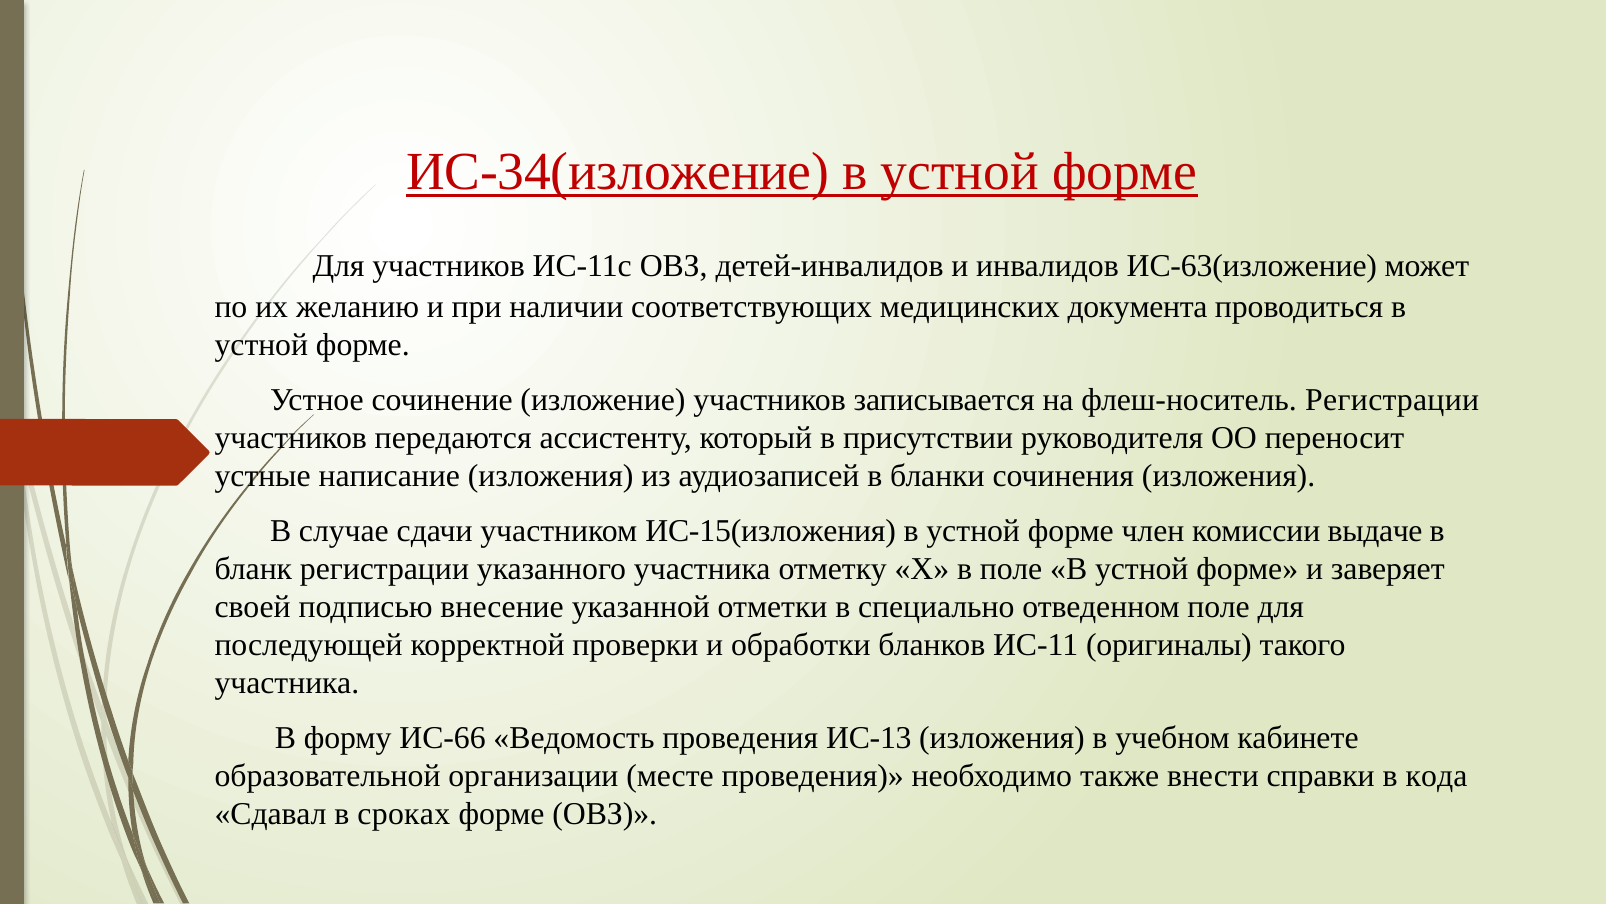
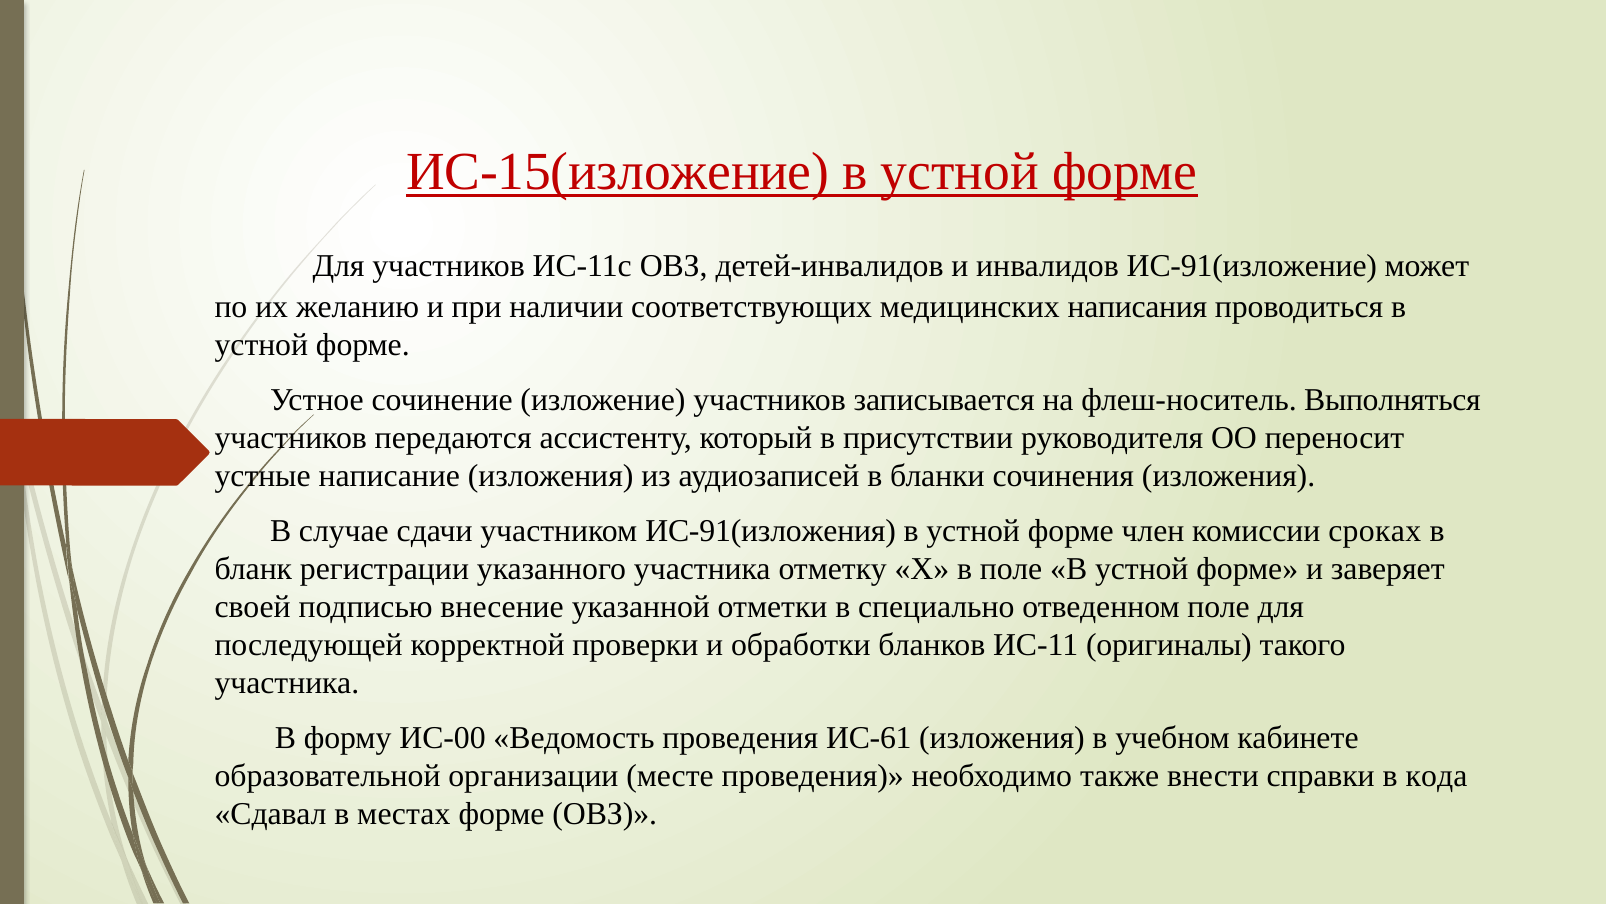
ИС-34(изложение: ИС-34(изложение -> ИС-15(изложение
ИС-63(изложение: ИС-63(изложение -> ИС-91(изложение
документа: документа -> написания
флеш-носитель Регистрации: Регистрации -> Выполняться
ИС-15(изложения: ИС-15(изложения -> ИС-91(изложения
выдаче: выдаче -> сроках
ИС-66: ИС-66 -> ИС-00
ИС-13: ИС-13 -> ИС-61
сроках: сроках -> местах
